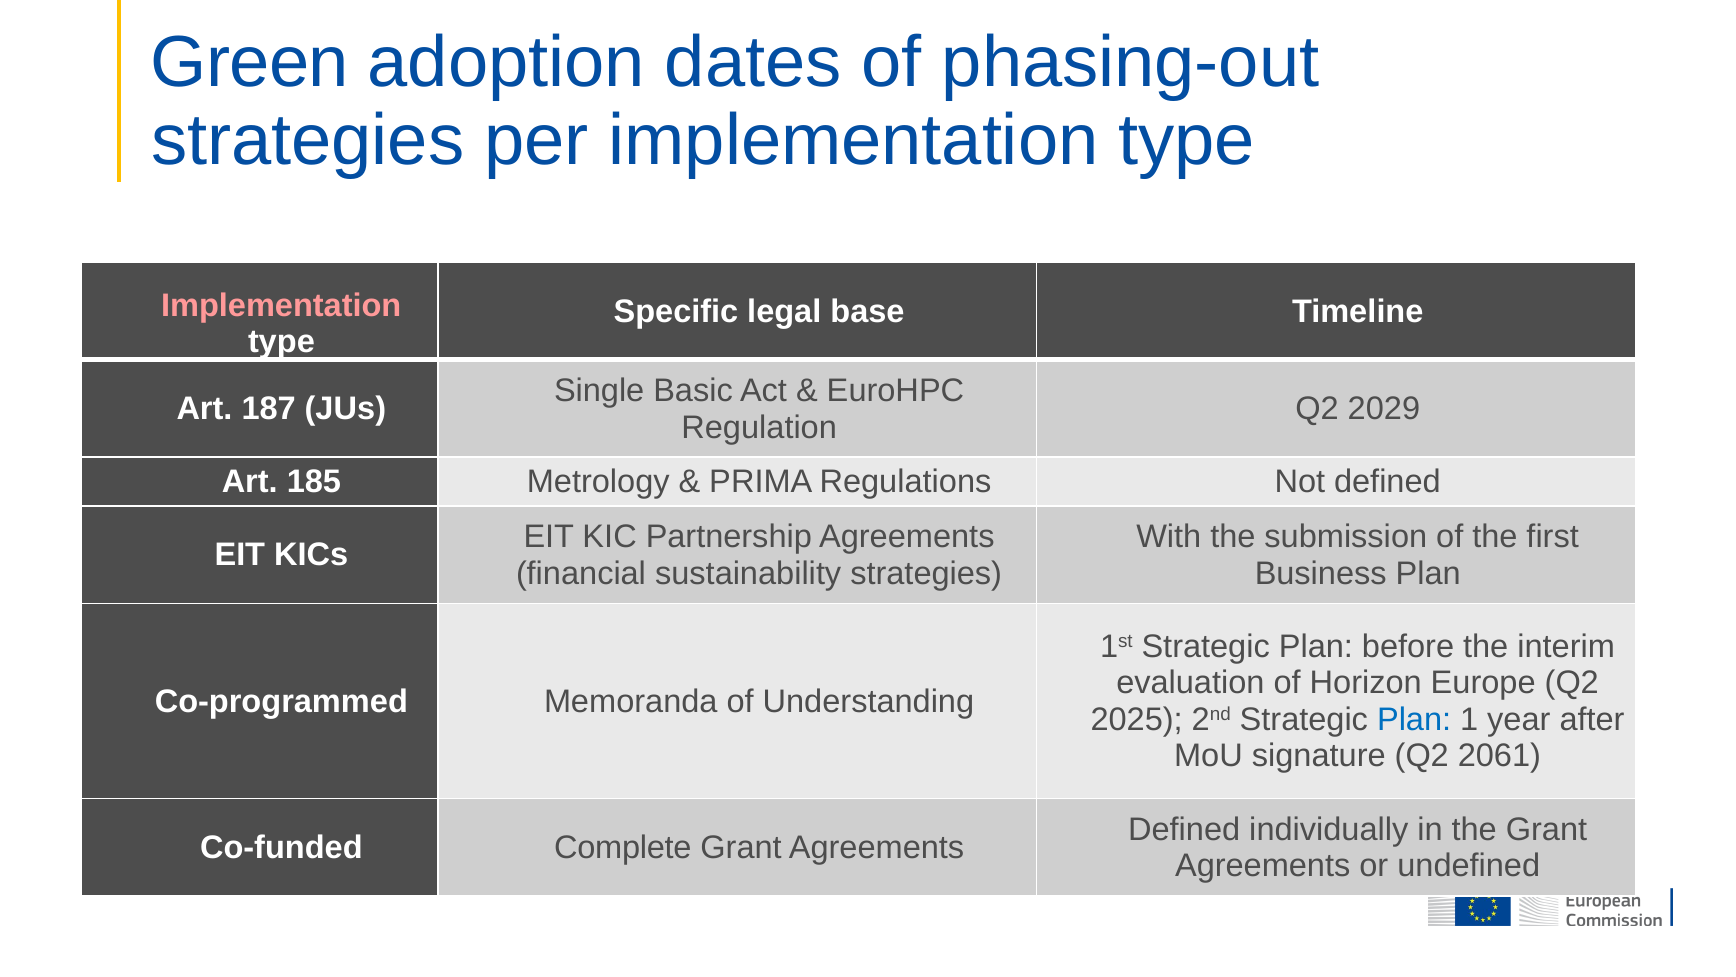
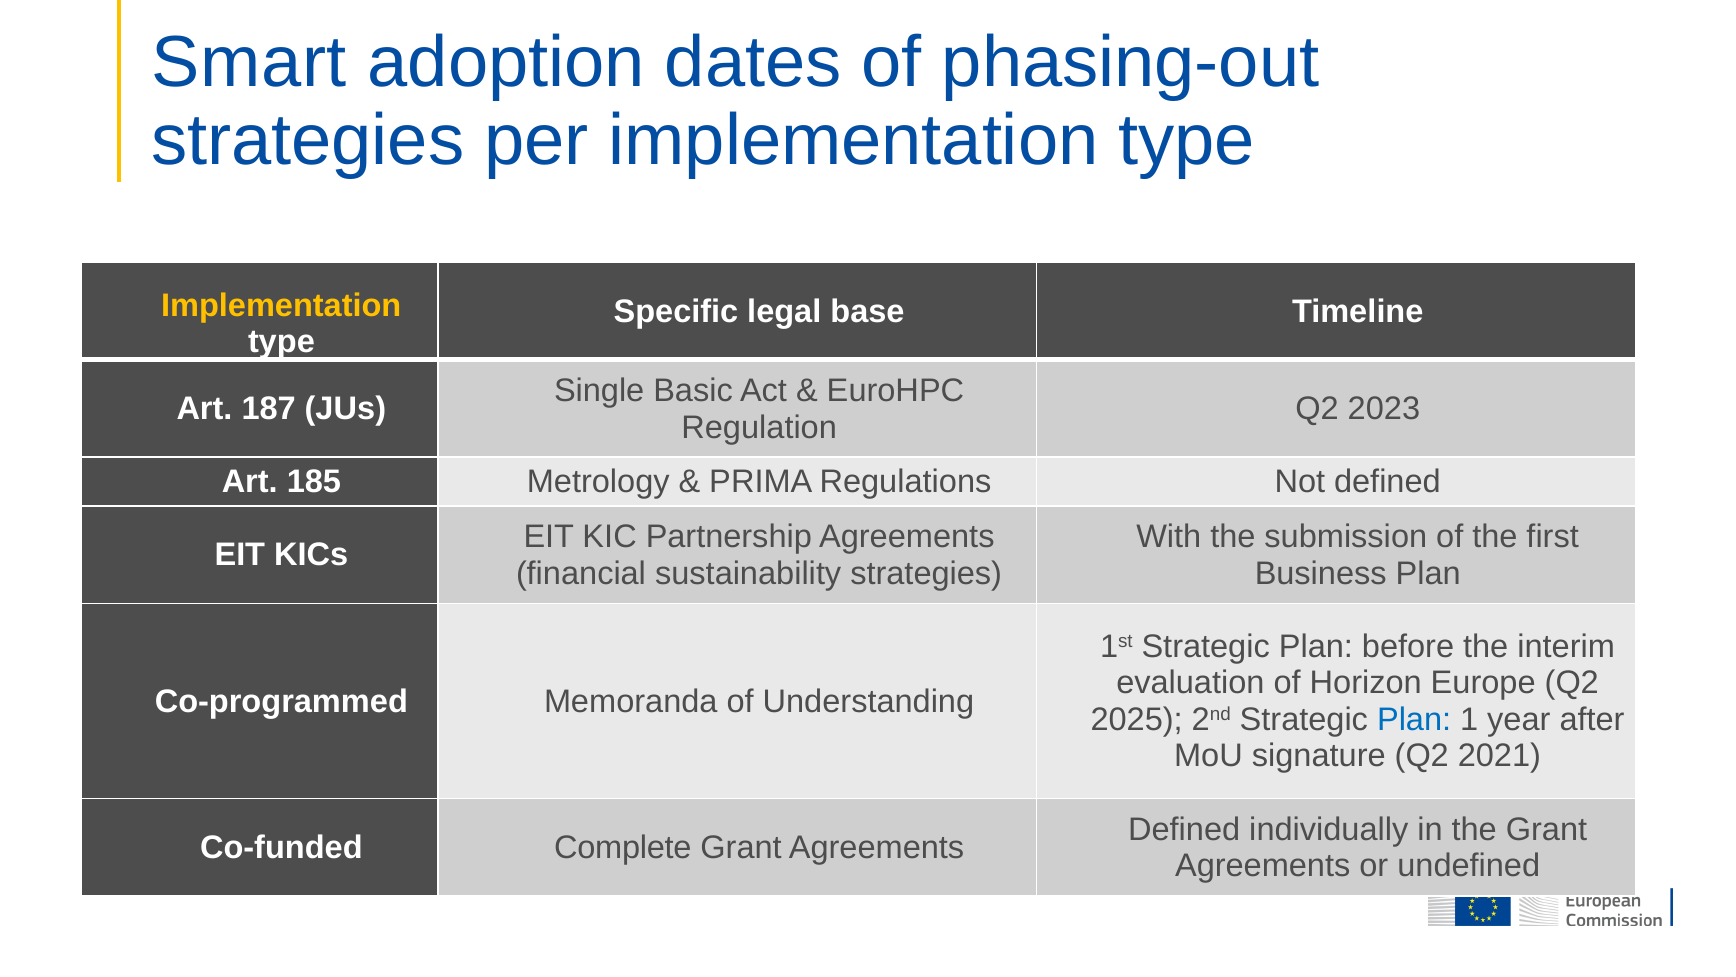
Green: Green -> Smart
Implementation at (281, 306) colour: pink -> yellow
2029: 2029 -> 2023
2061: 2061 -> 2021
